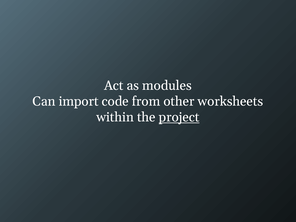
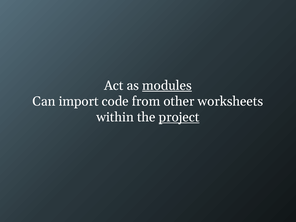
modules underline: none -> present
